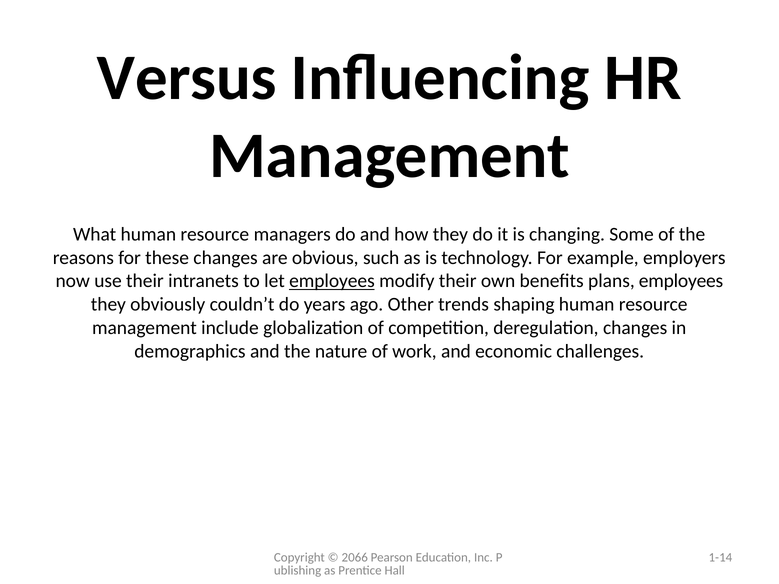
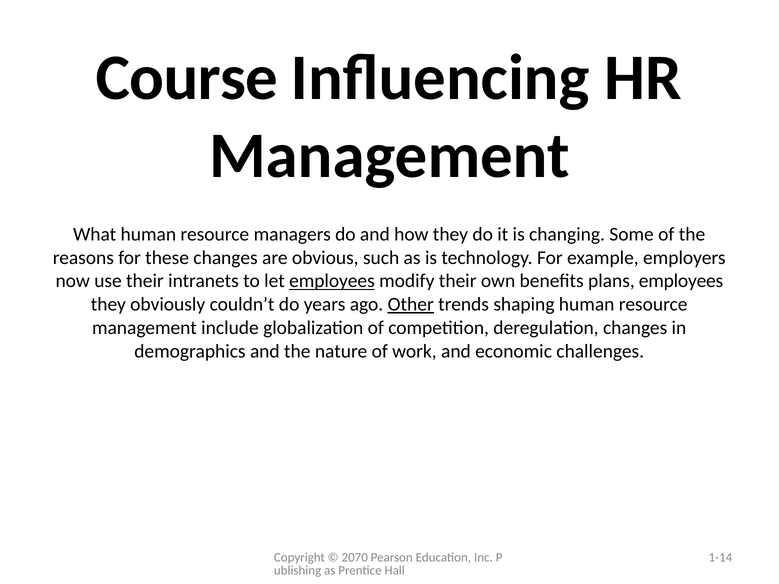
Versus: Versus -> Course
Other underline: none -> present
2066: 2066 -> 2070
